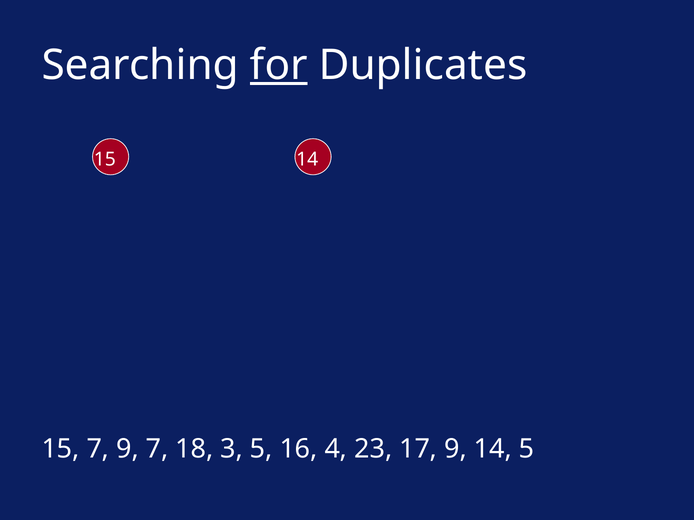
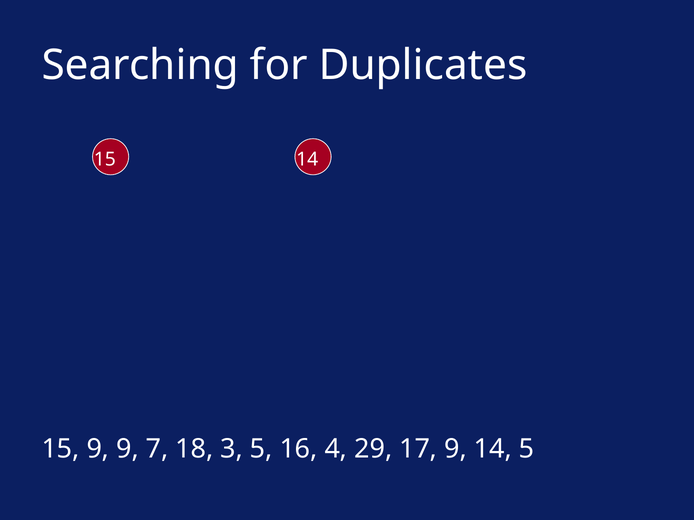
for underline: present -> none
15 7: 7 -> 9
23: 23 -> 29
